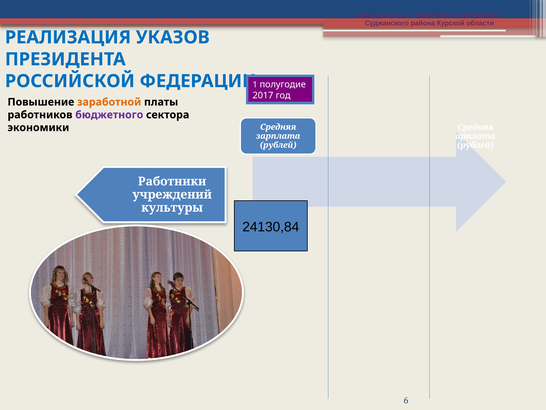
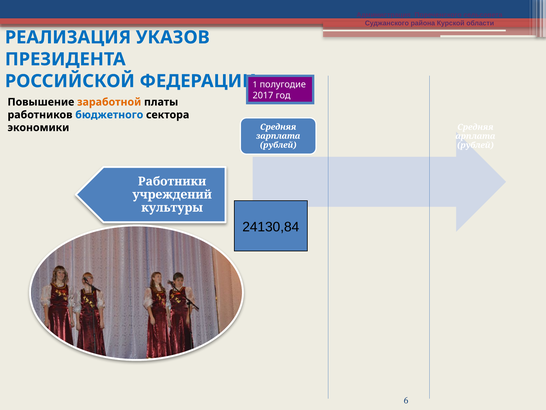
бюджетного colour: purple -> blue
